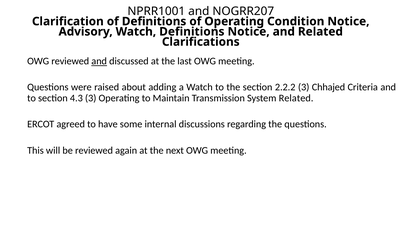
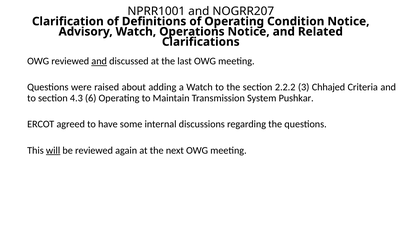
Watch Definitions: Definitions -> Operations
4.3 3: 3 -> 6
System Related: Related -> Pushkar
will underline: none -> present
